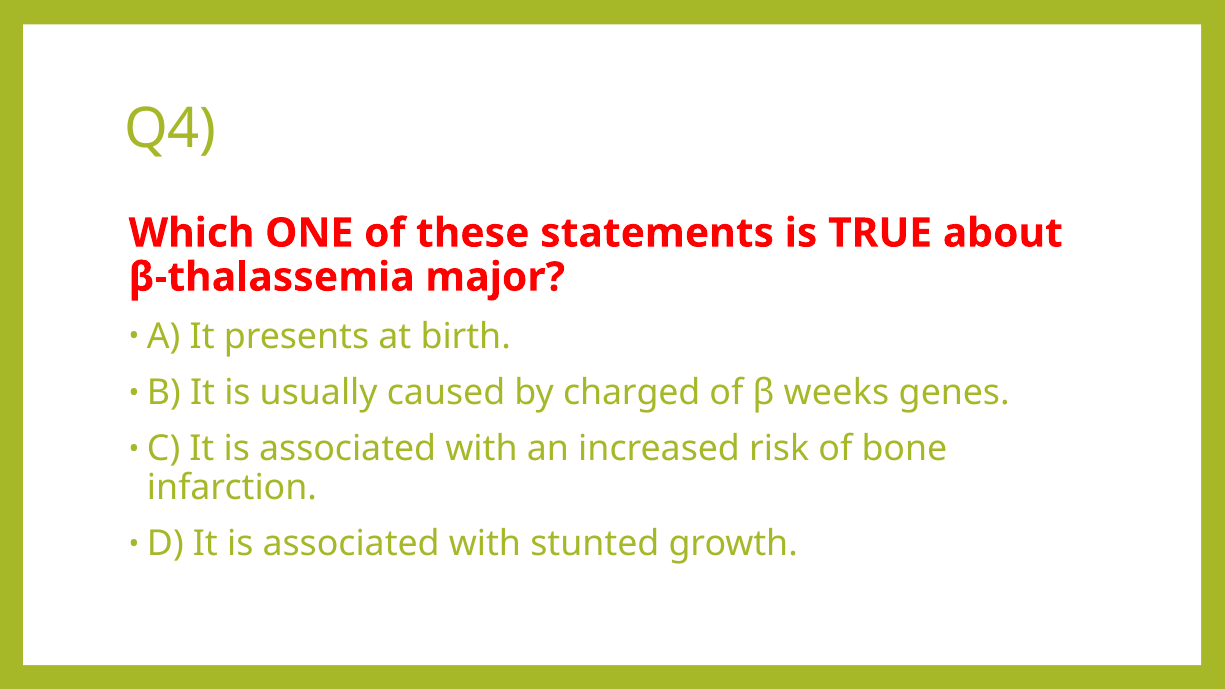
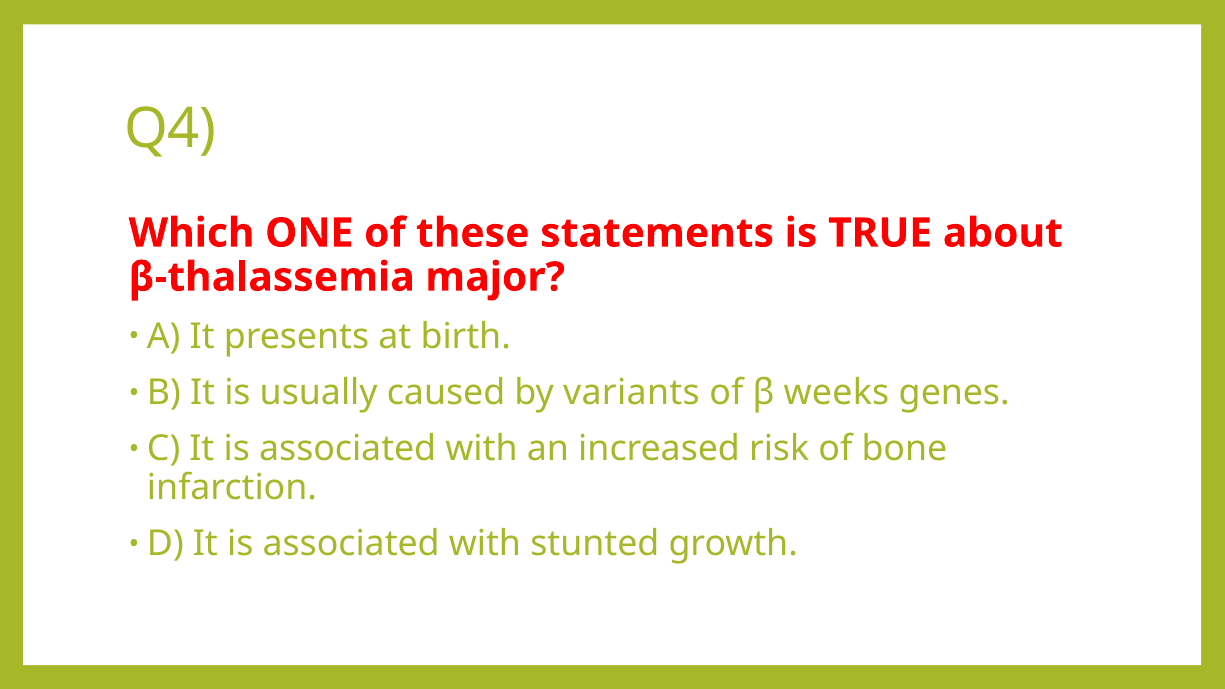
charged: charged -> variants
